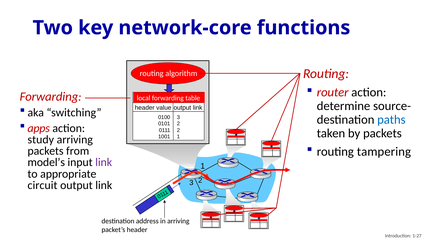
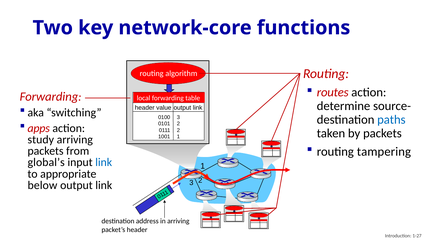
router: router -> routes
model’s: model’s -> global’s
link at (104, 162) colour: purple -> blue
circuit: circuit -> below
